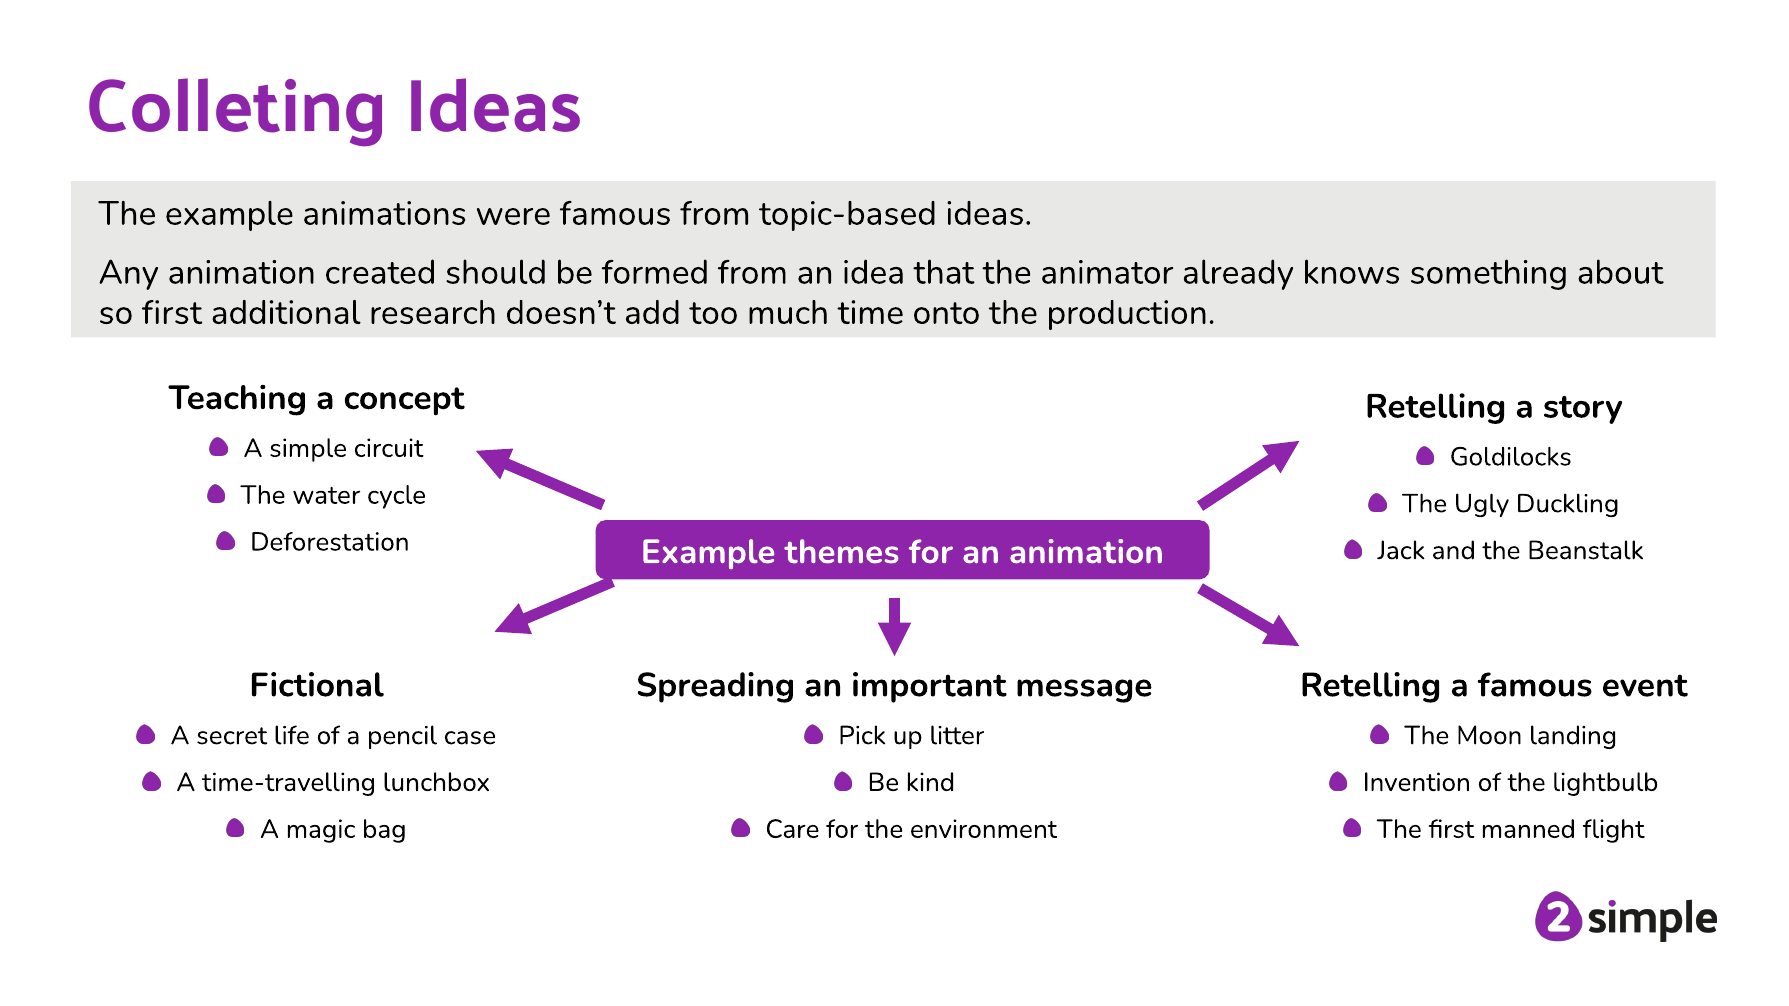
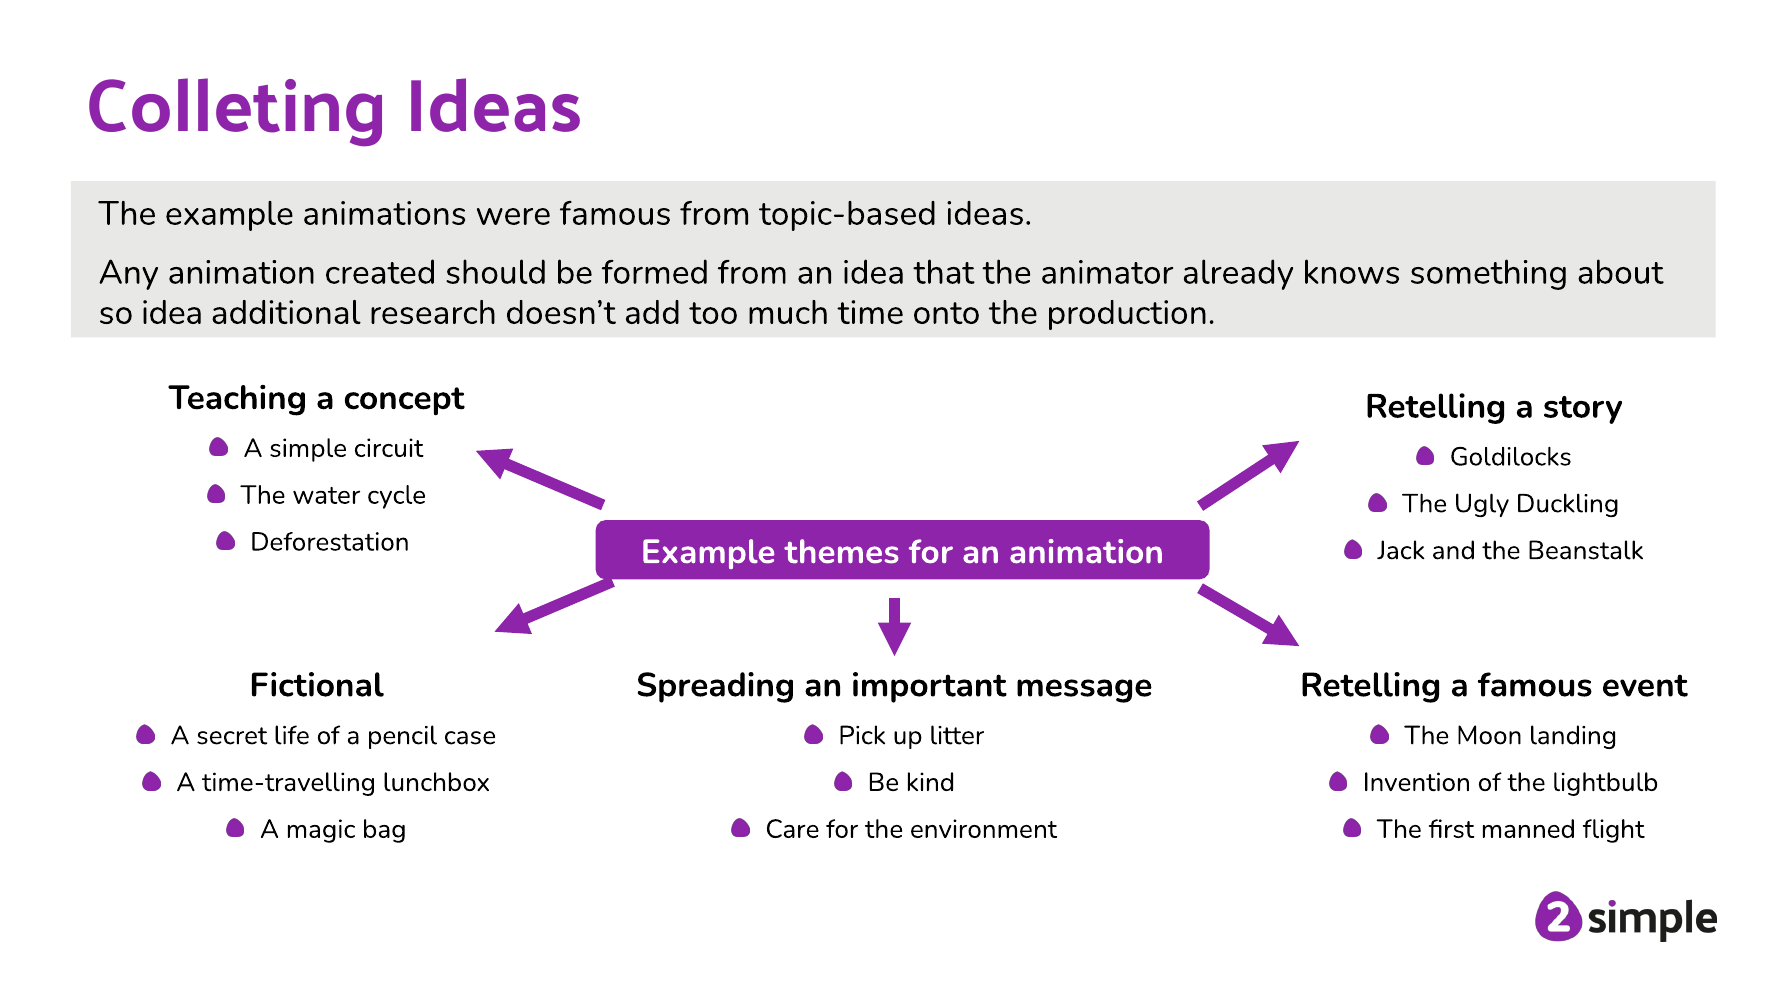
so first: first -> idea
